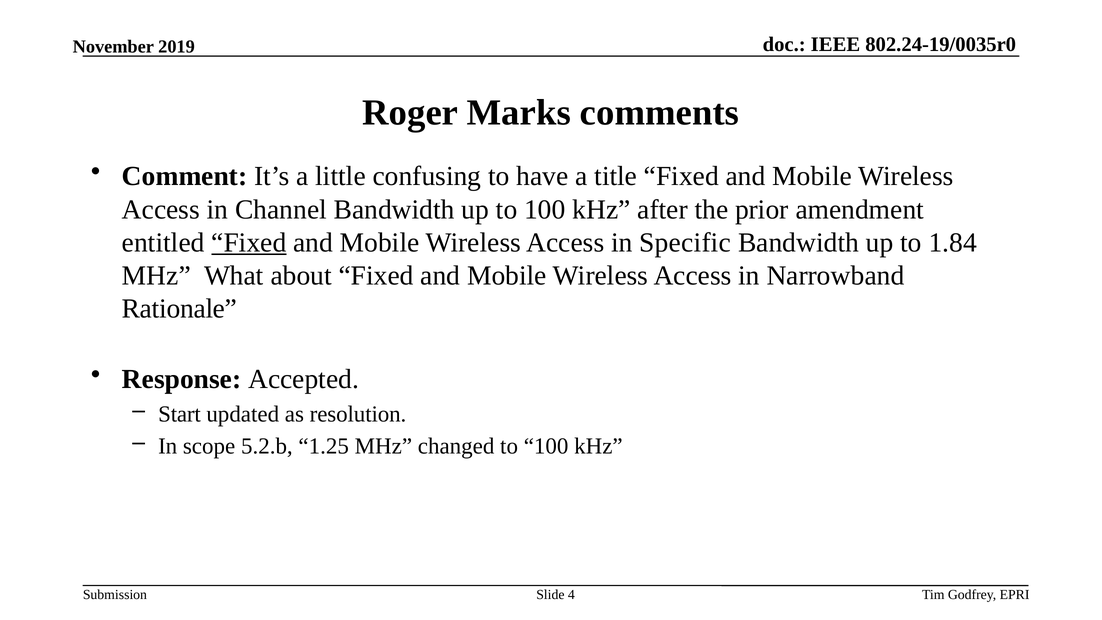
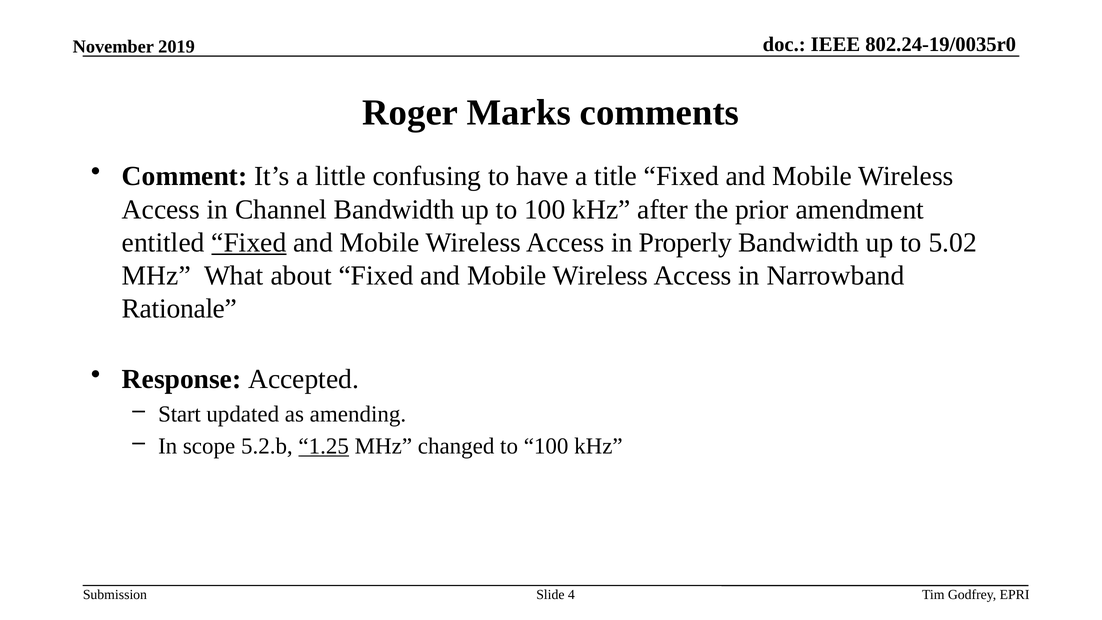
Specific: Specific -> Properly
1.84: 1.84 -> 5.02
resolution: resolution -> amending
1.25 underline: none -> present
